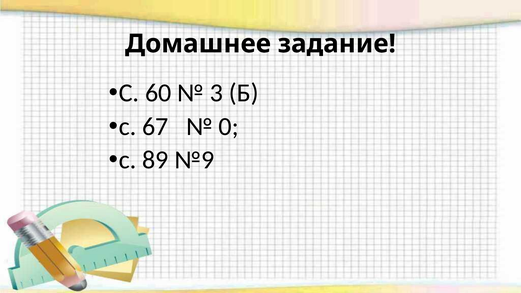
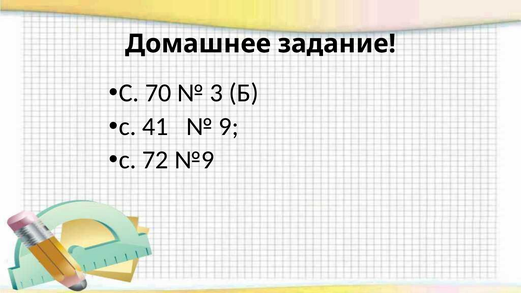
60: 60 -> 70
67: 67 -> 41
0: 0 -> 9
89: 89 -> 72
